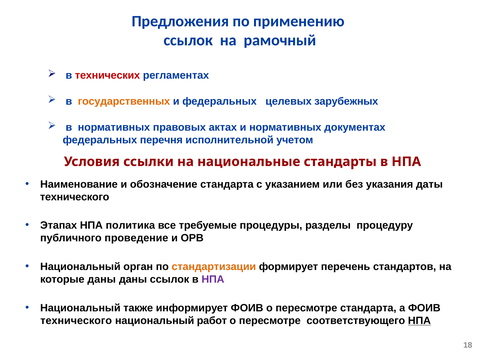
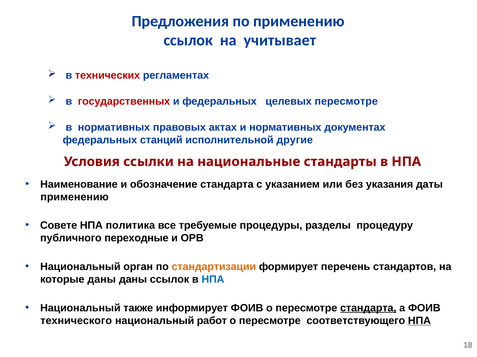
рамочный: рамочный -> учитывает
государственных colour: orange -> red
целевых зарубежных: зарубежных -> пересмотре
перечня: перечня -> станций
учетом: учетом -> другие
технического at (75, 197): технического -> применению
Этапах: Этапах -> Совете
проведение: проведение -> переходные
НПА at (213, 280) colour: purple -> blue
стандарта at (368, 309) underline: none -> present
